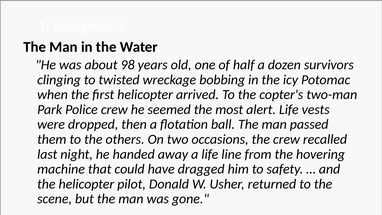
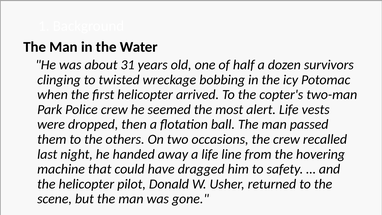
98: 98 -> 31
